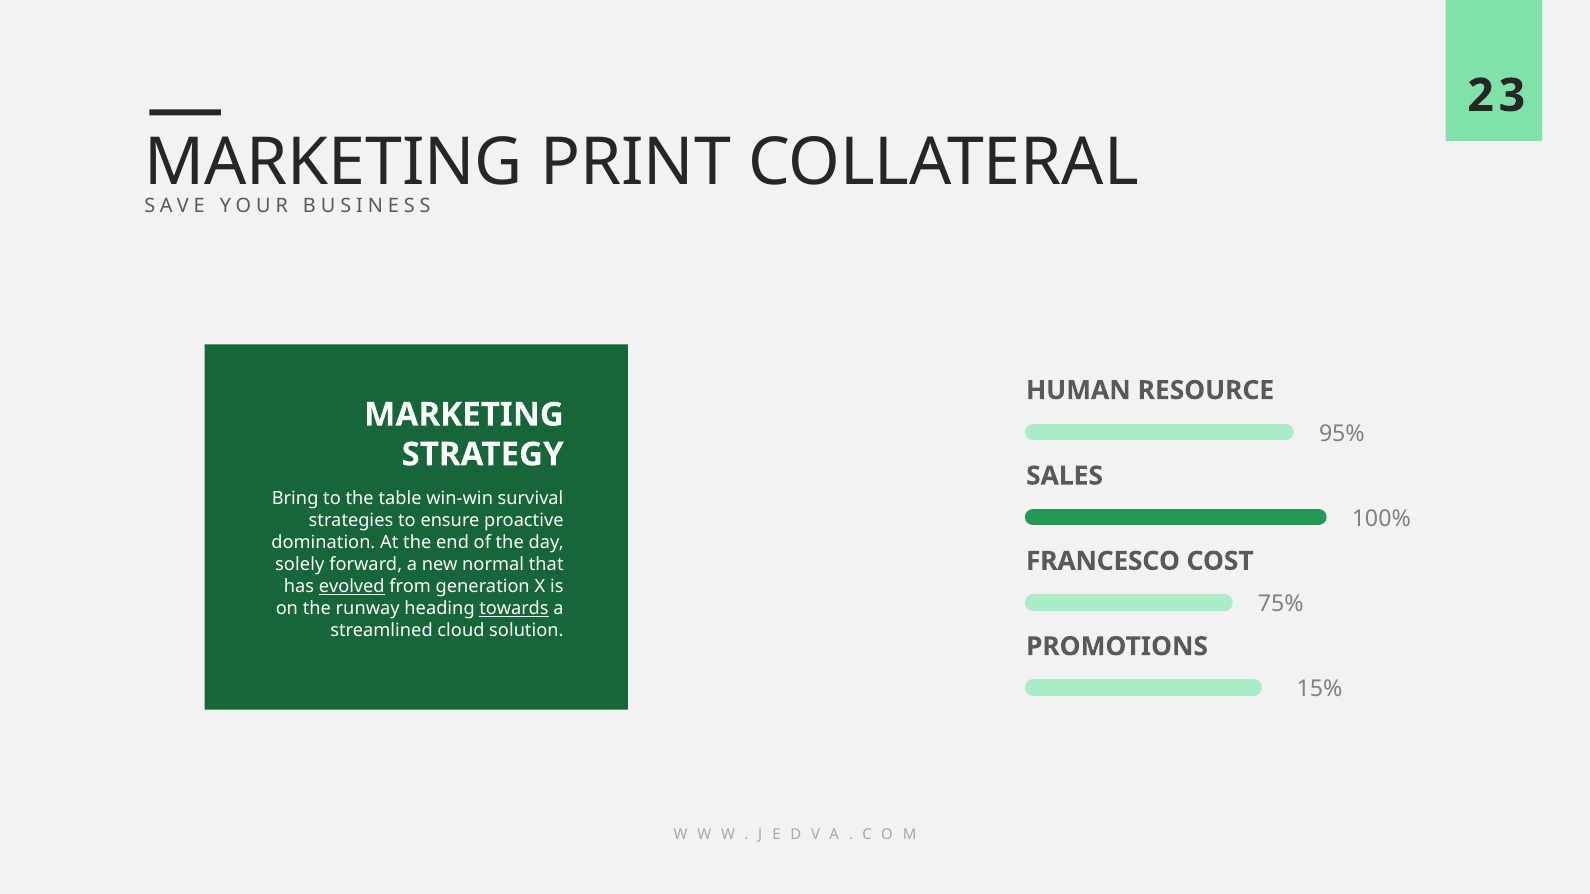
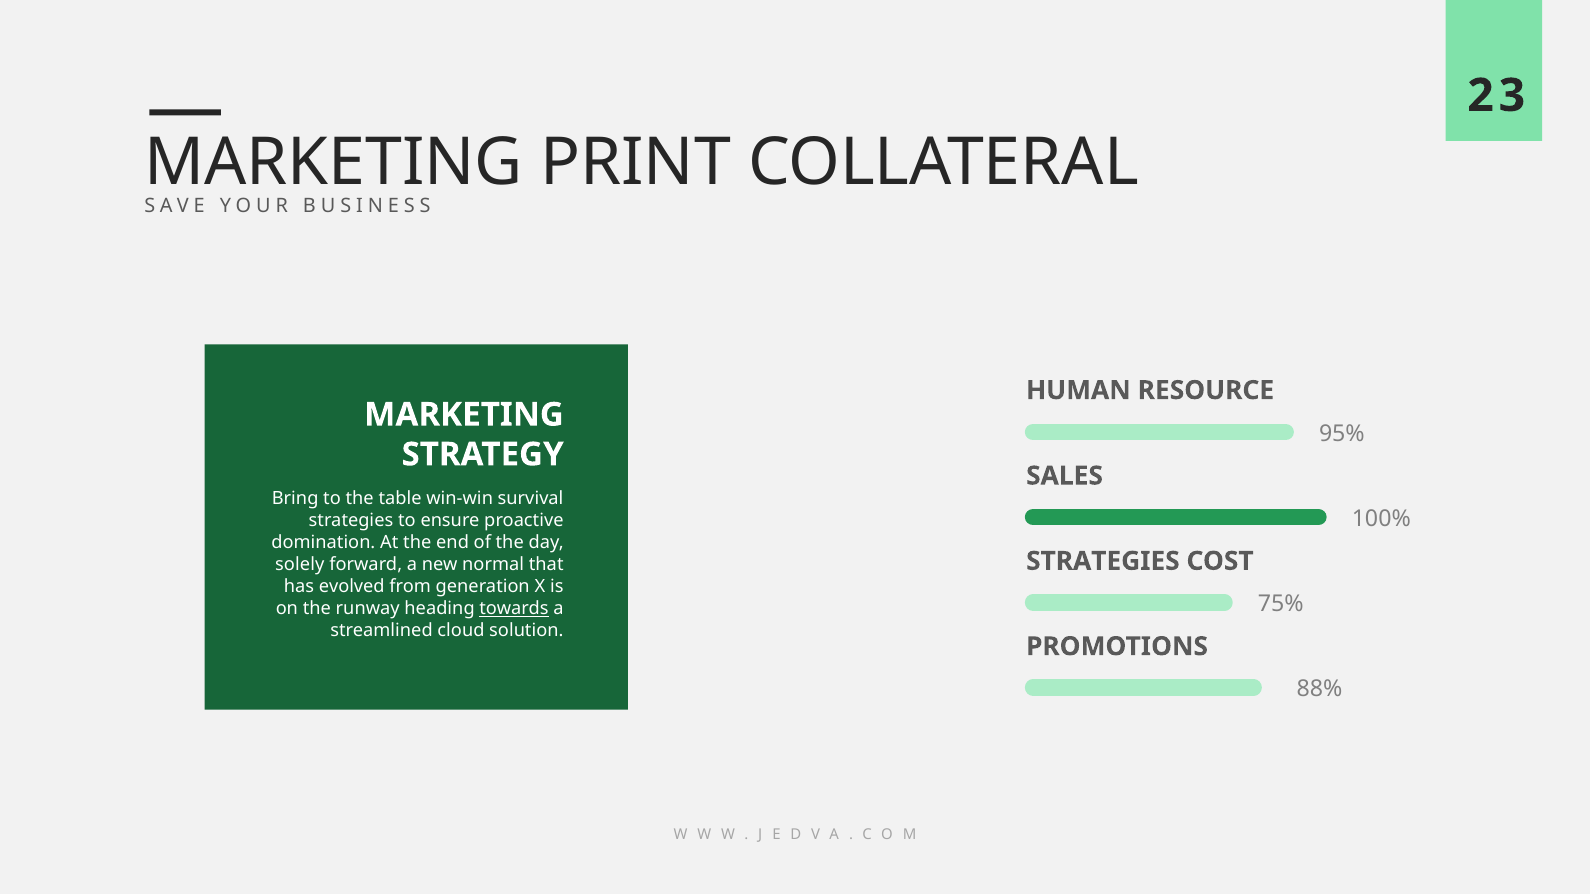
FRANCESCO at (1103, 561): FRANCESCO -> STRATEGIES
evolved underline: present -> none
15%: 15% -> 88%
